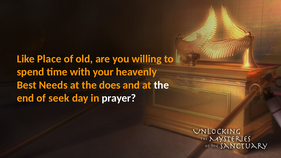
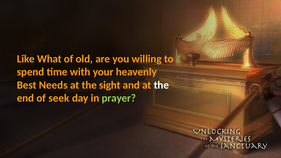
Place: Place -> What
does: does -> sight
prayer colour: white -> light green
